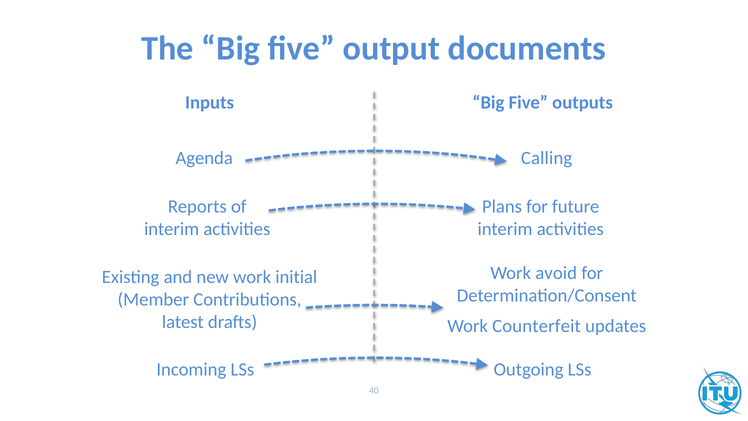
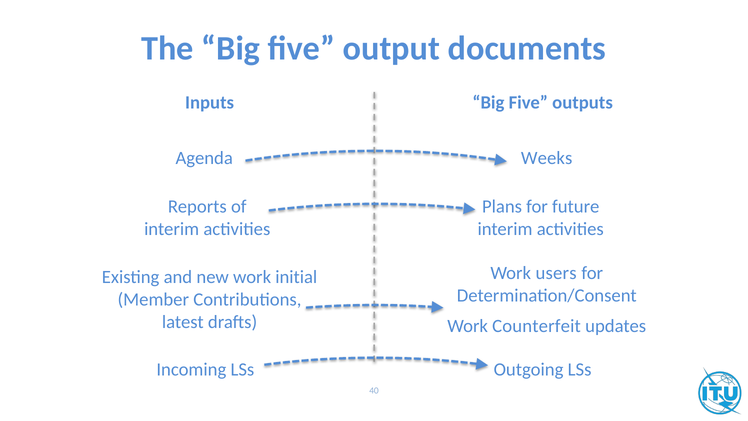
Calling: Calling -> Weeks
avoid: avoid -> users
